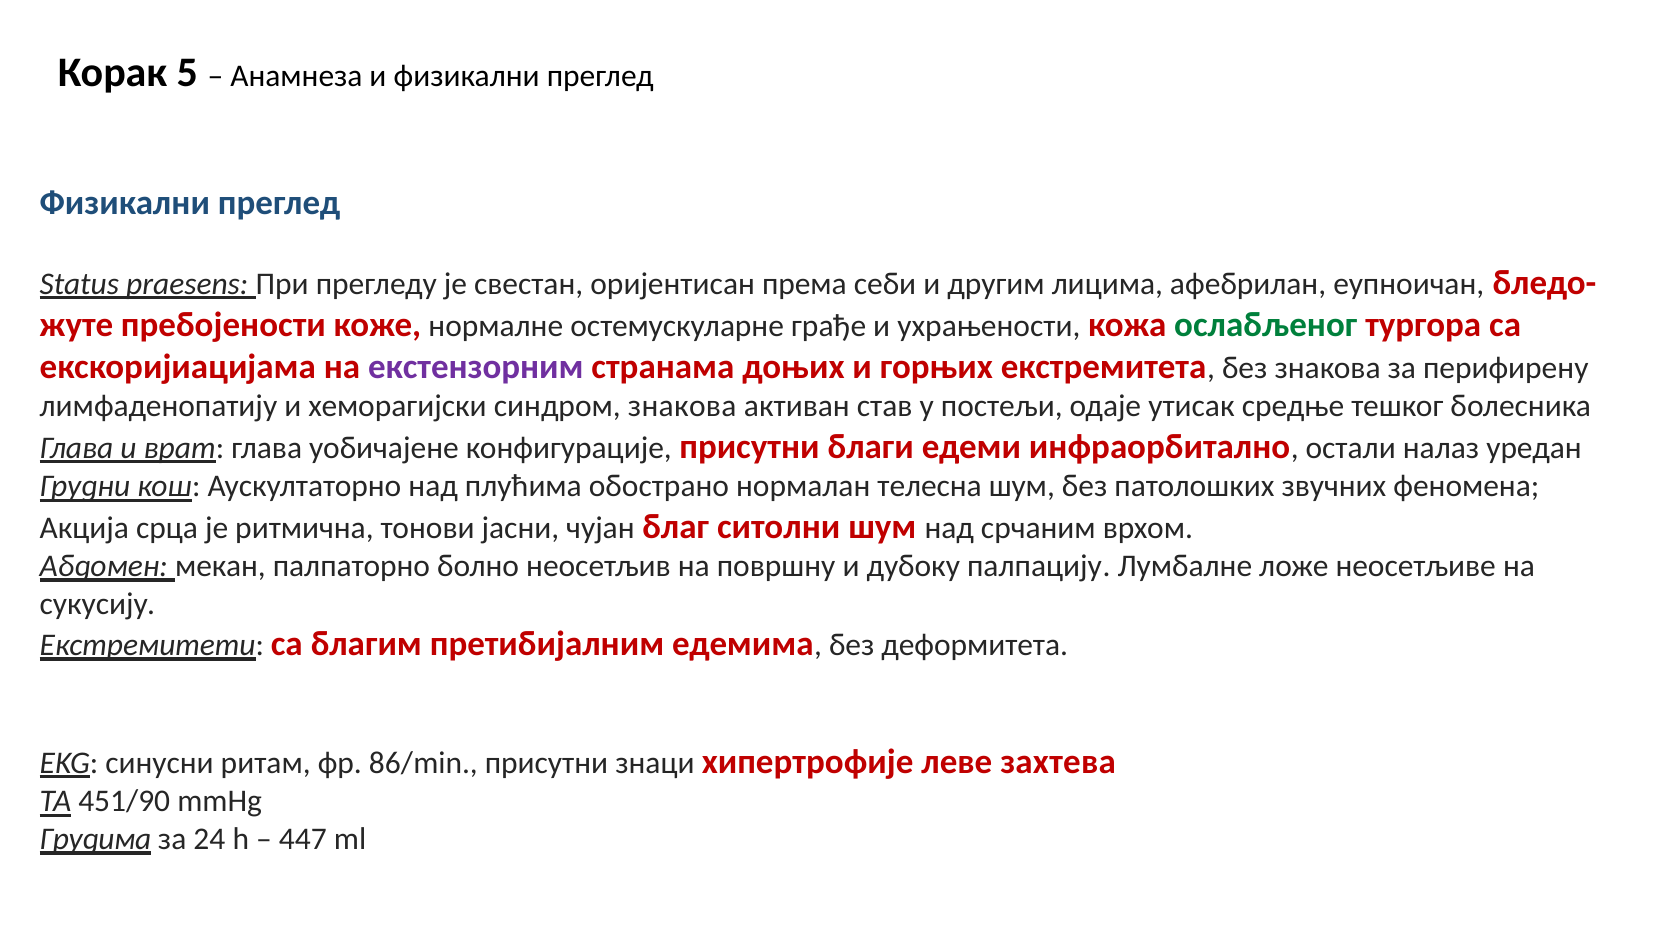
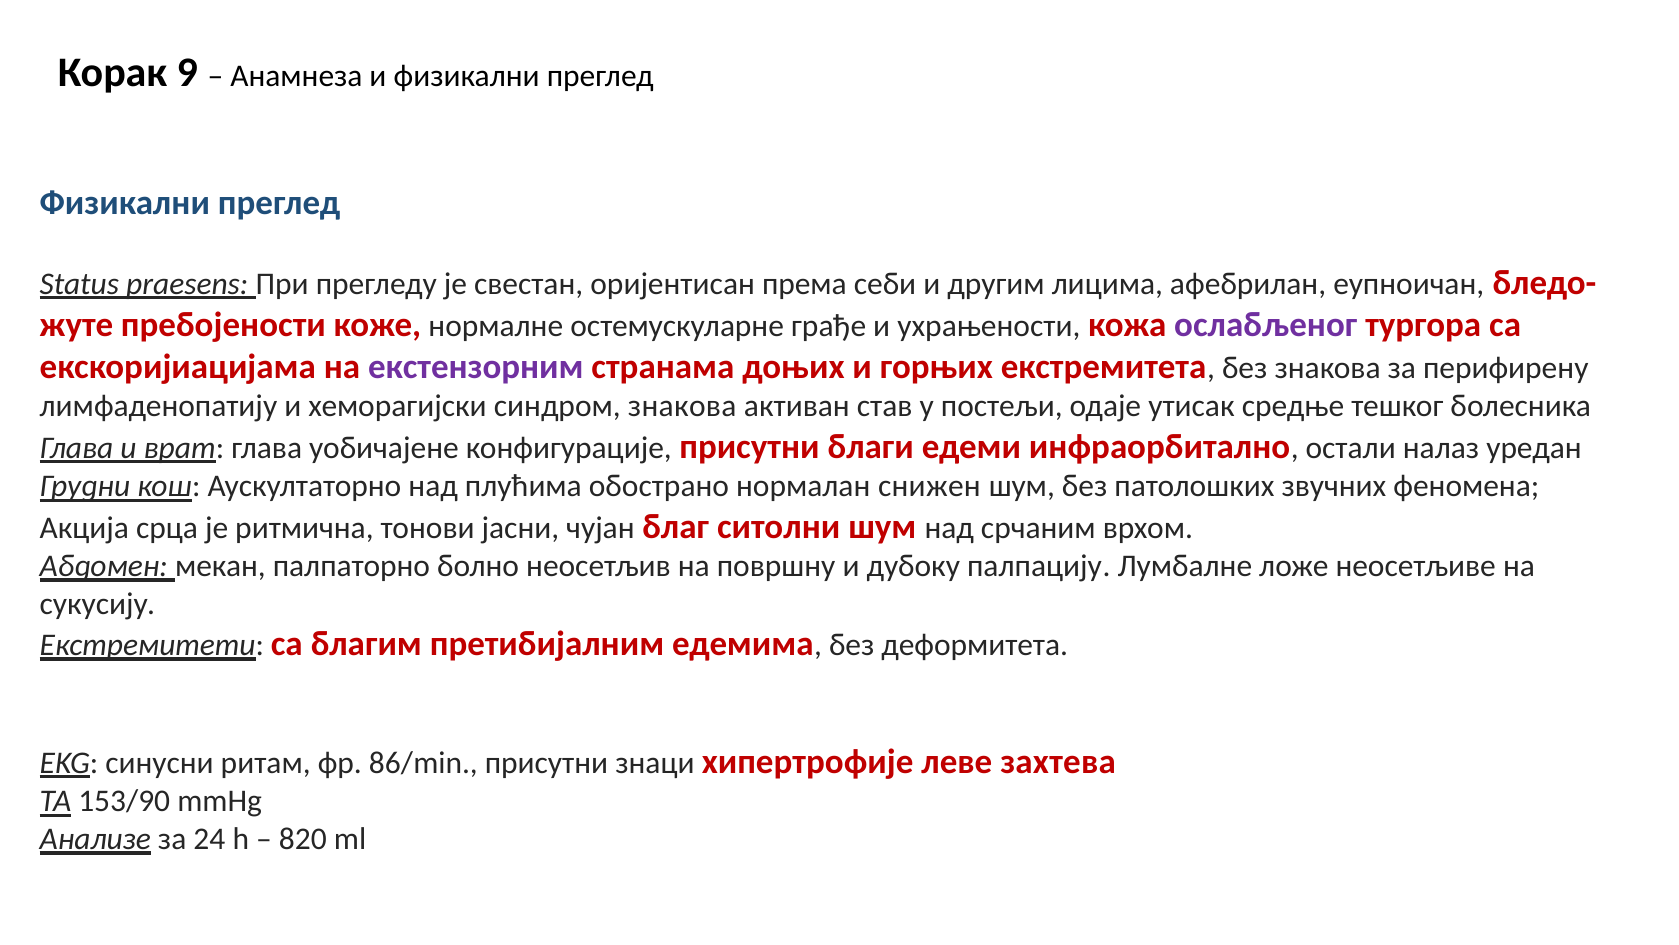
5: 5 -> 9
ослабљеног colour: green -> purple
телесна: телесна -> снижен
451/90: 451/90 -> 153/90
Грудима: Грудима -> Анализе
447: 447 -> 820
